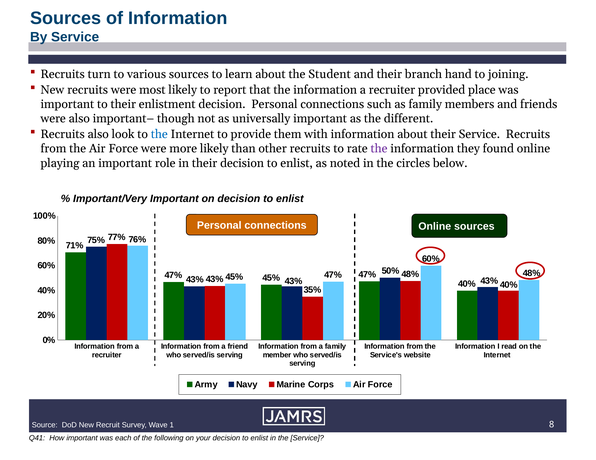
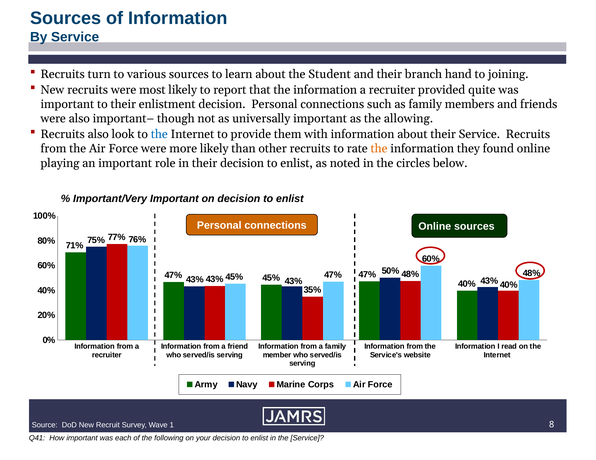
place: place -> quite
different: different -> allowing
the at (379, 149) colour: purple -> orange
